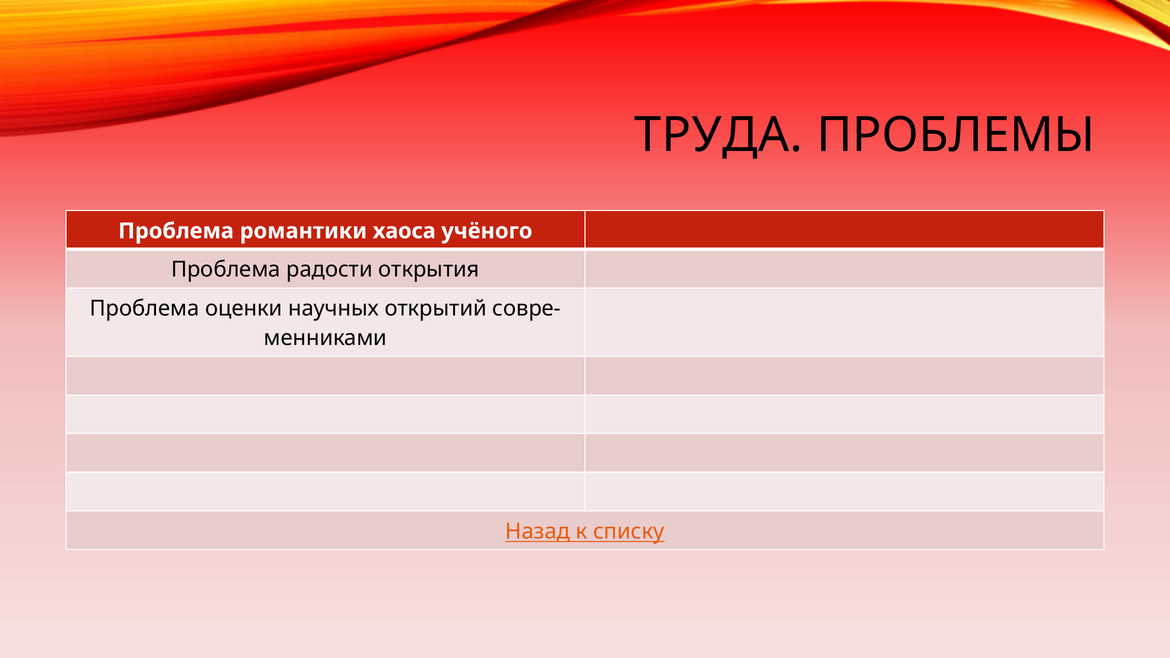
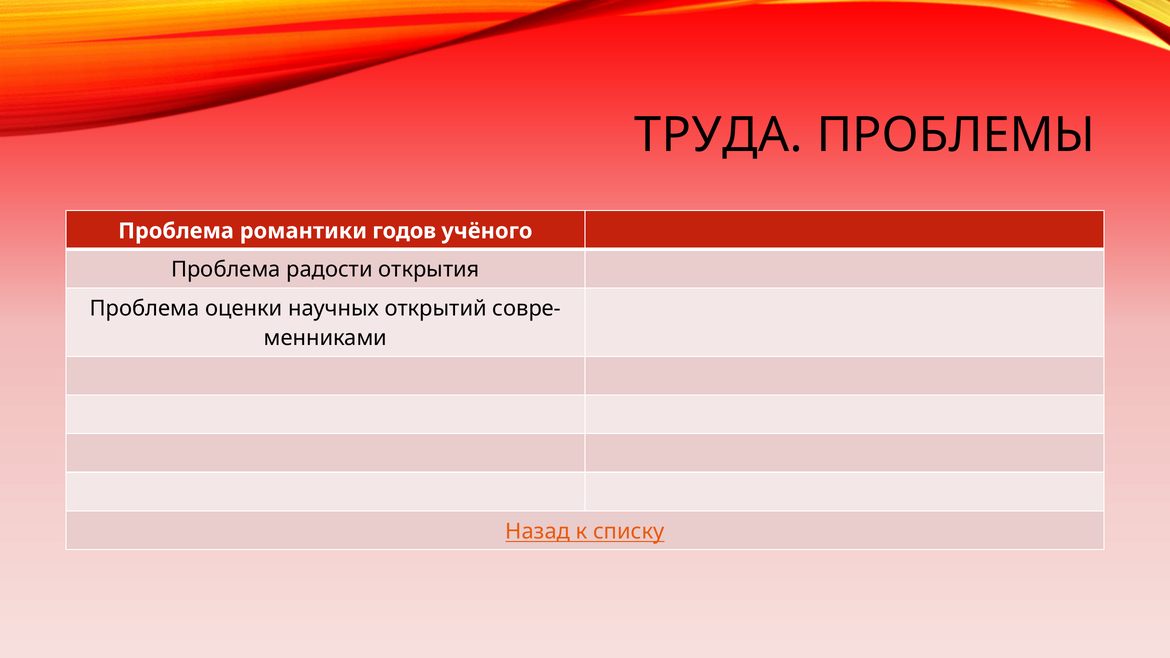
хаоса: хаоса -> годов
